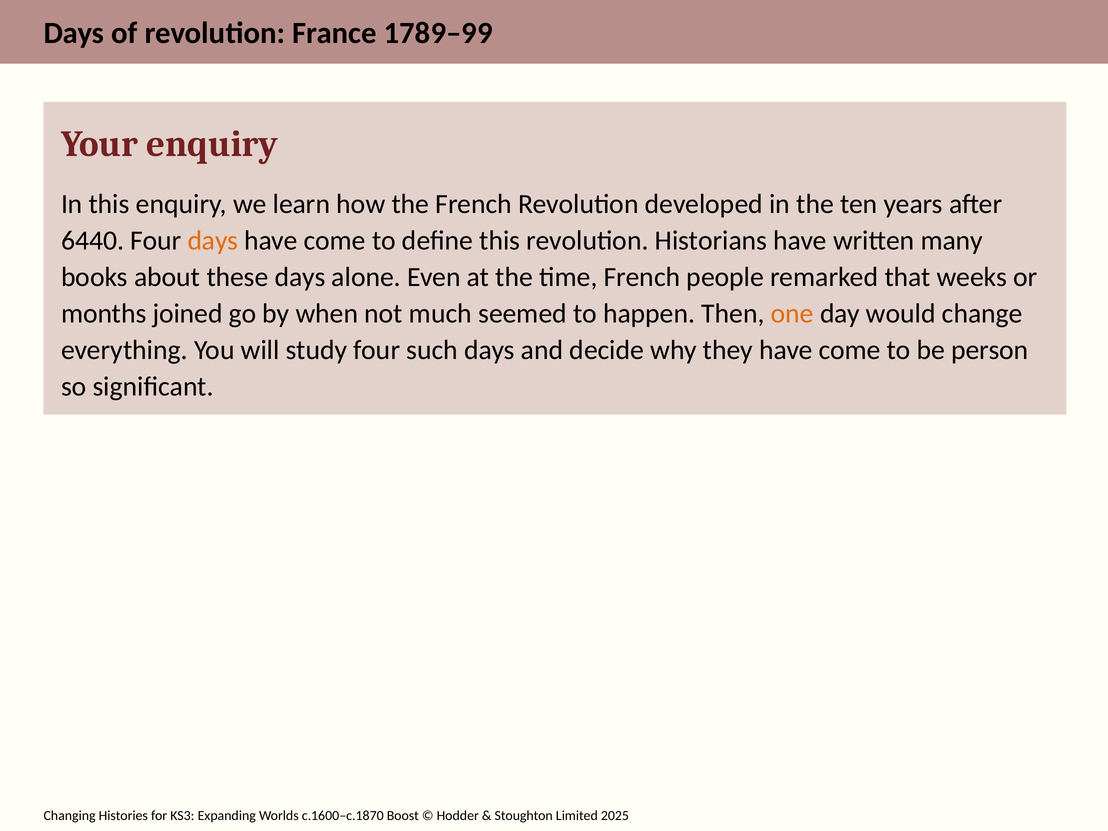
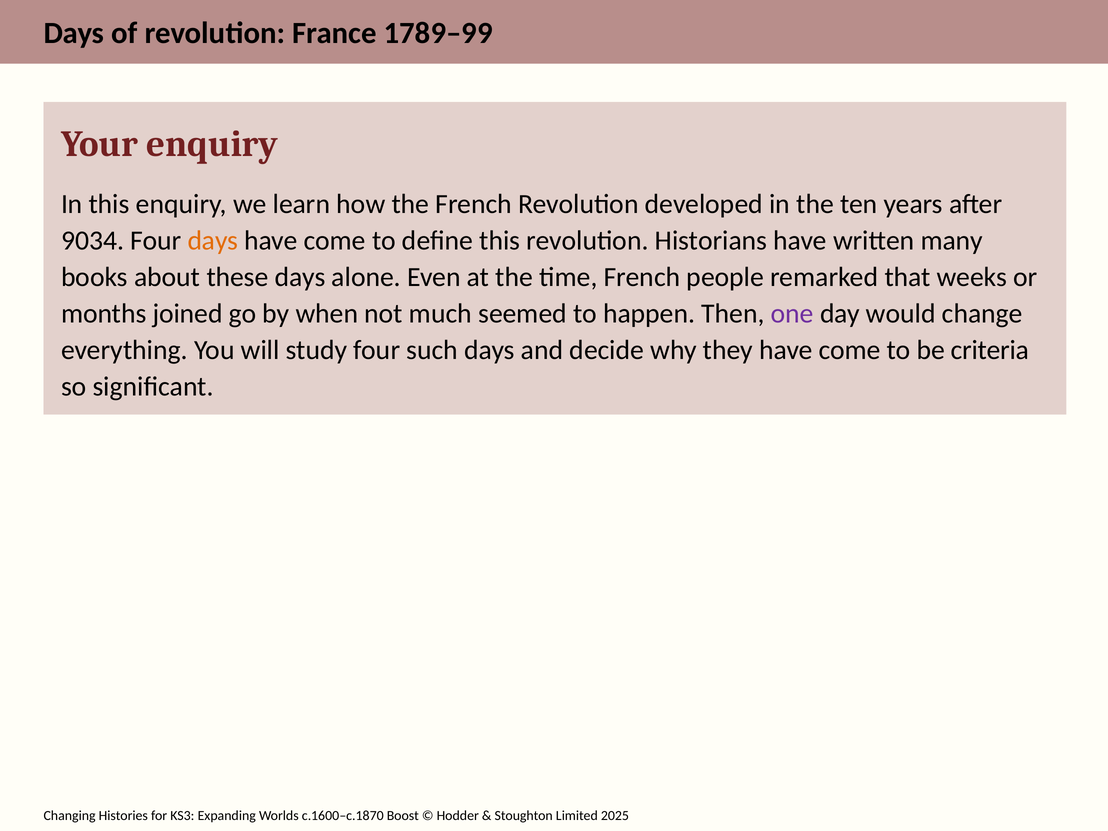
6440: 6440 -> 9034
one colour: orange -> purple
person: person -> criteria
